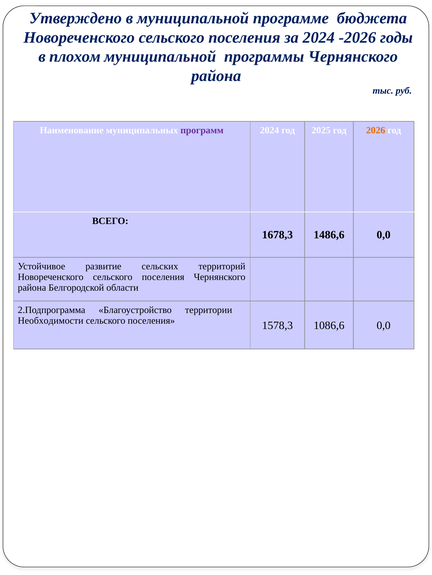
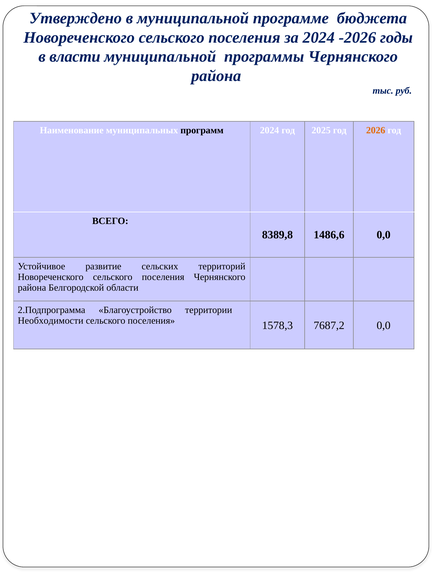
плохом: плохом -> власти
программ colour: purple -> black
1678,3: 1678,3 -> 8389,8
1086,6: 1086,6 -> 7687,2
